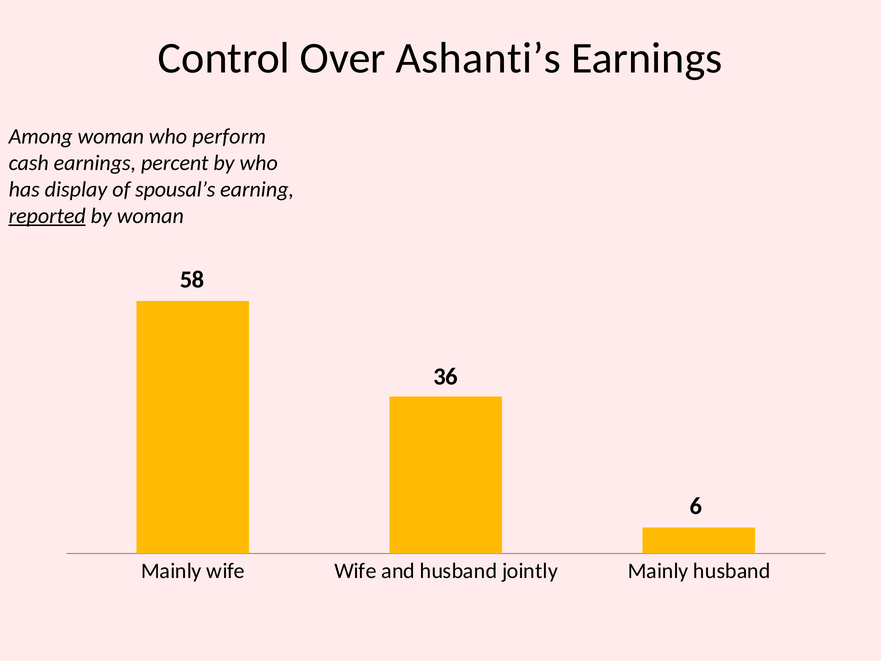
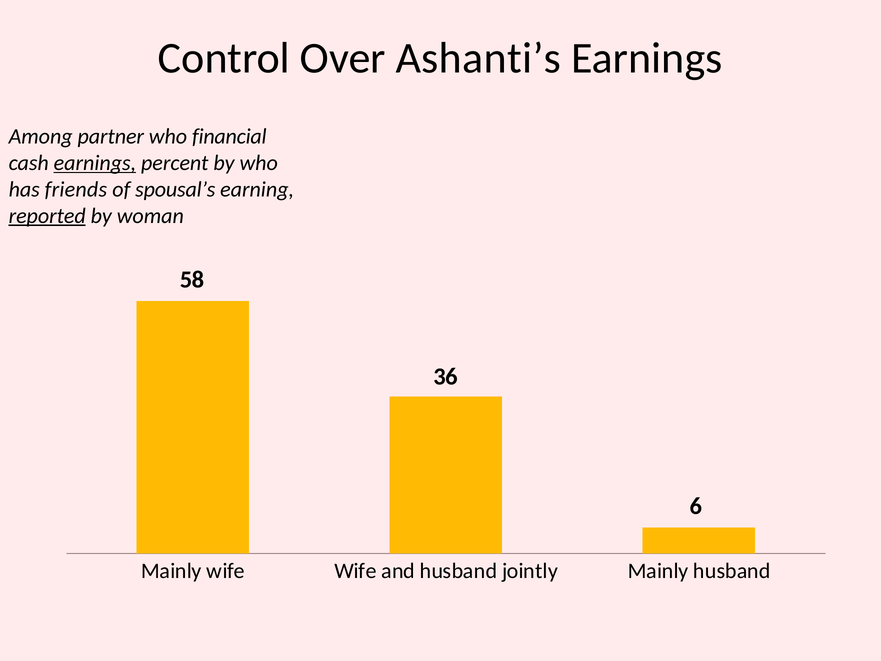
Among woman: woman -> partner
perform: perform -> financial
earnings at (95, 163) underline: none -> present
display: display -> friends
